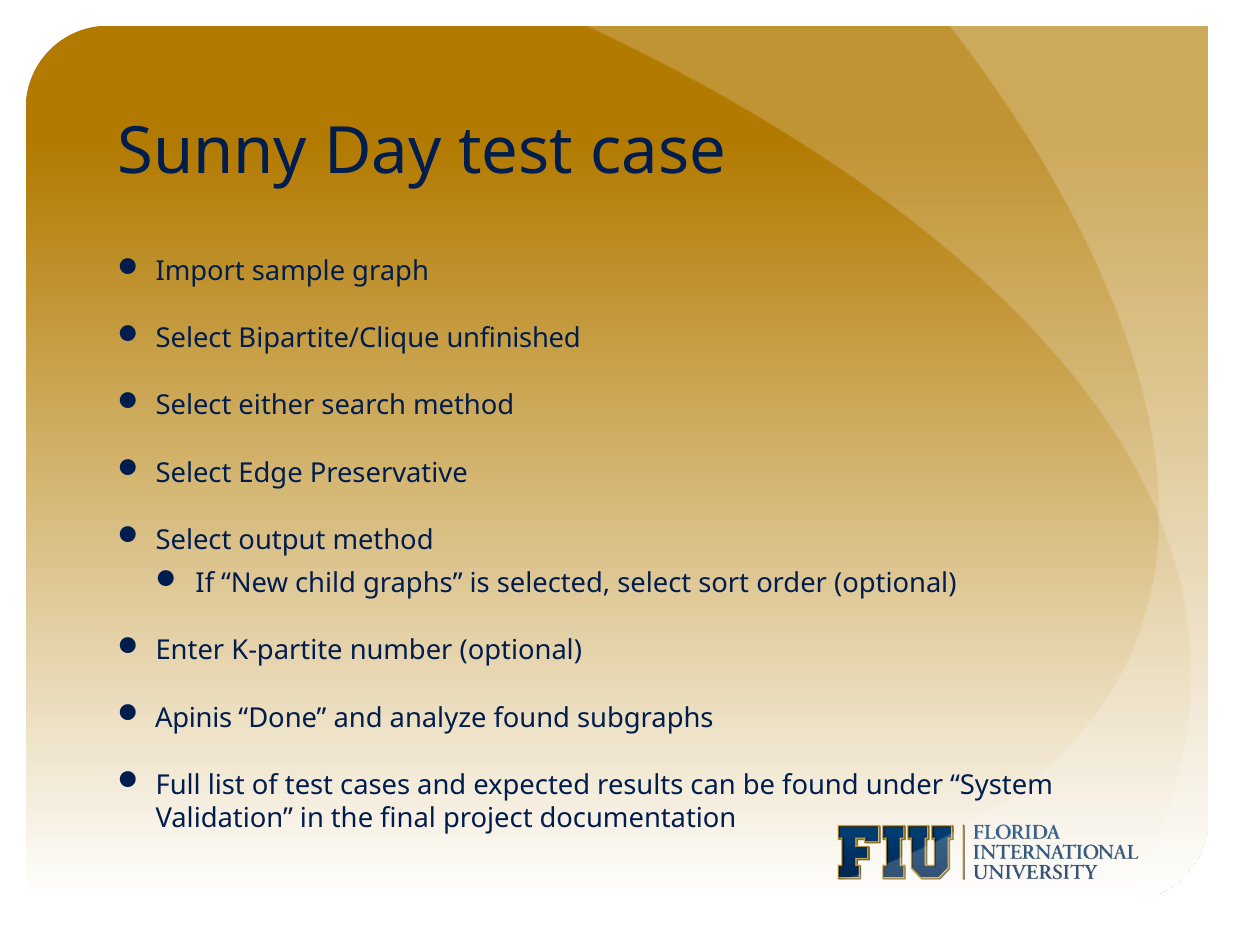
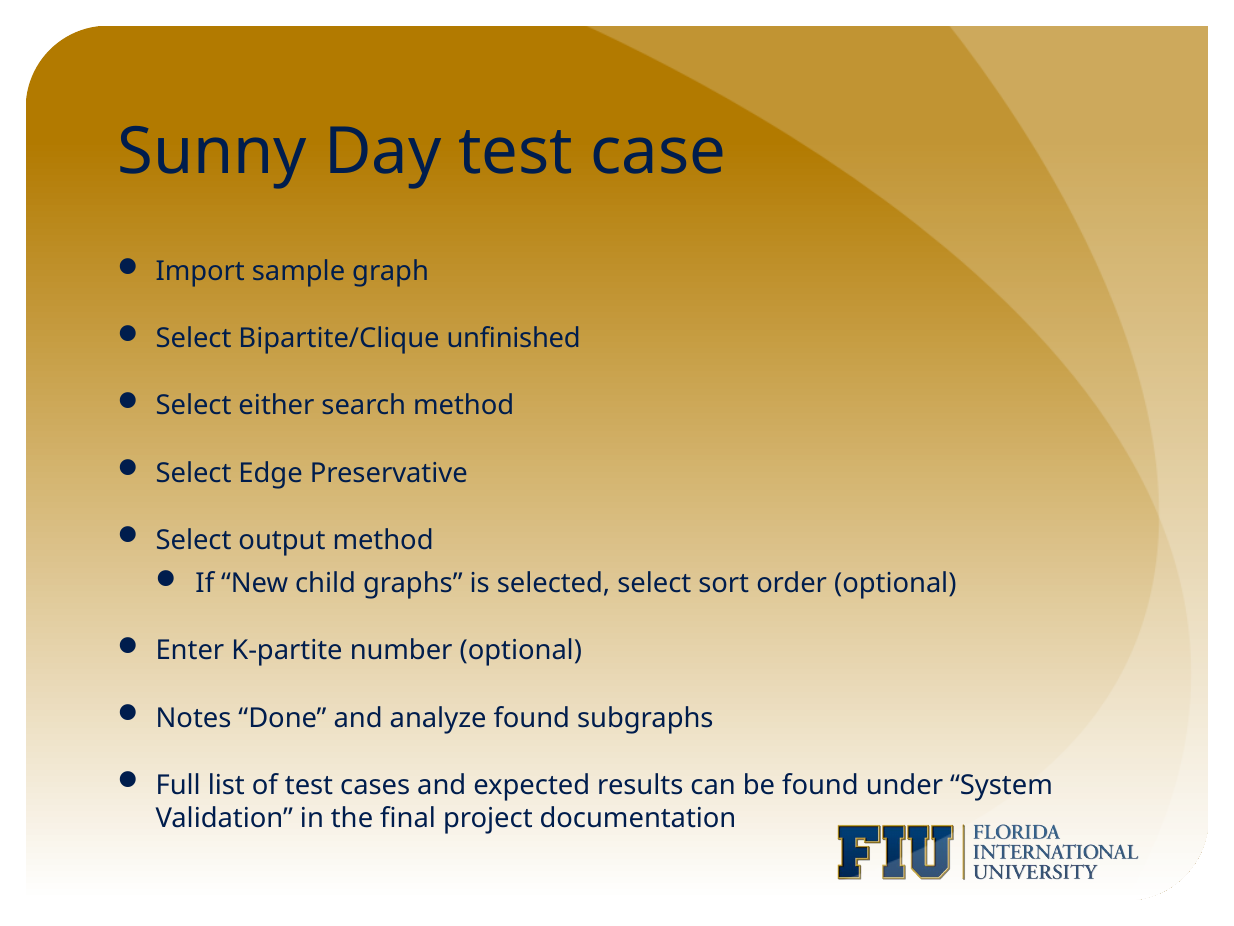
Apinis: Apinis -> Notes
